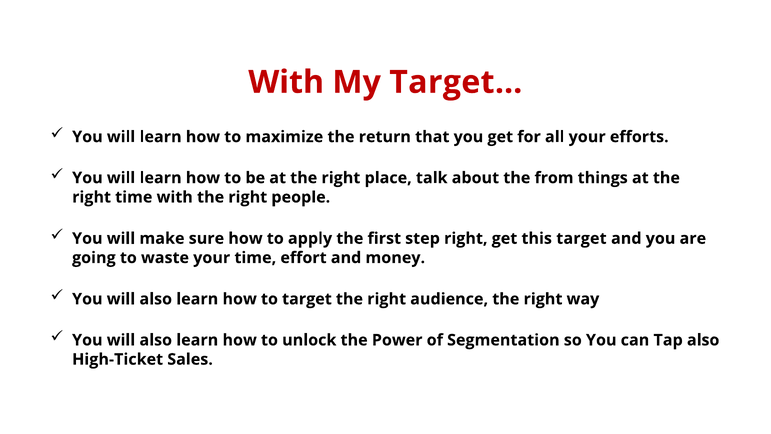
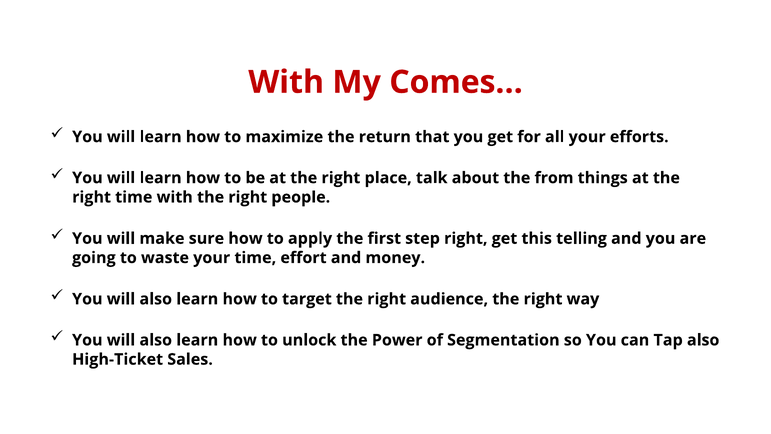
Target…: Target… -> Comes…
this target: target -> telling
